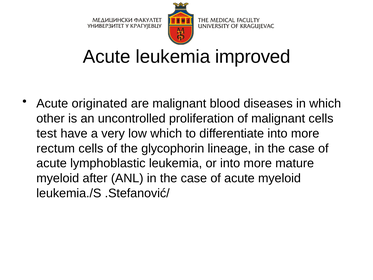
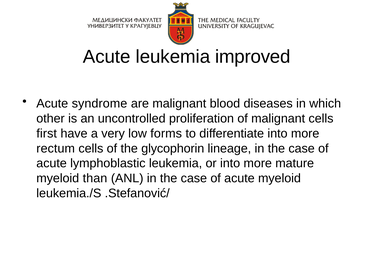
originated: originated -> syndrome
test: test -> first
low which: which -> forms
after: after -> than
